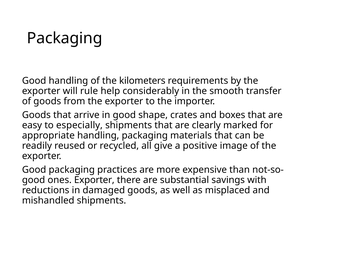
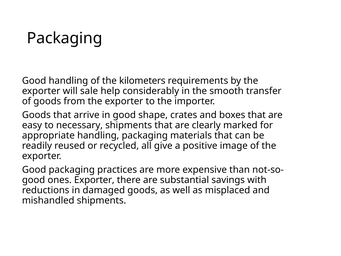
rule: rule -> sale
especially: especially -> necessary
